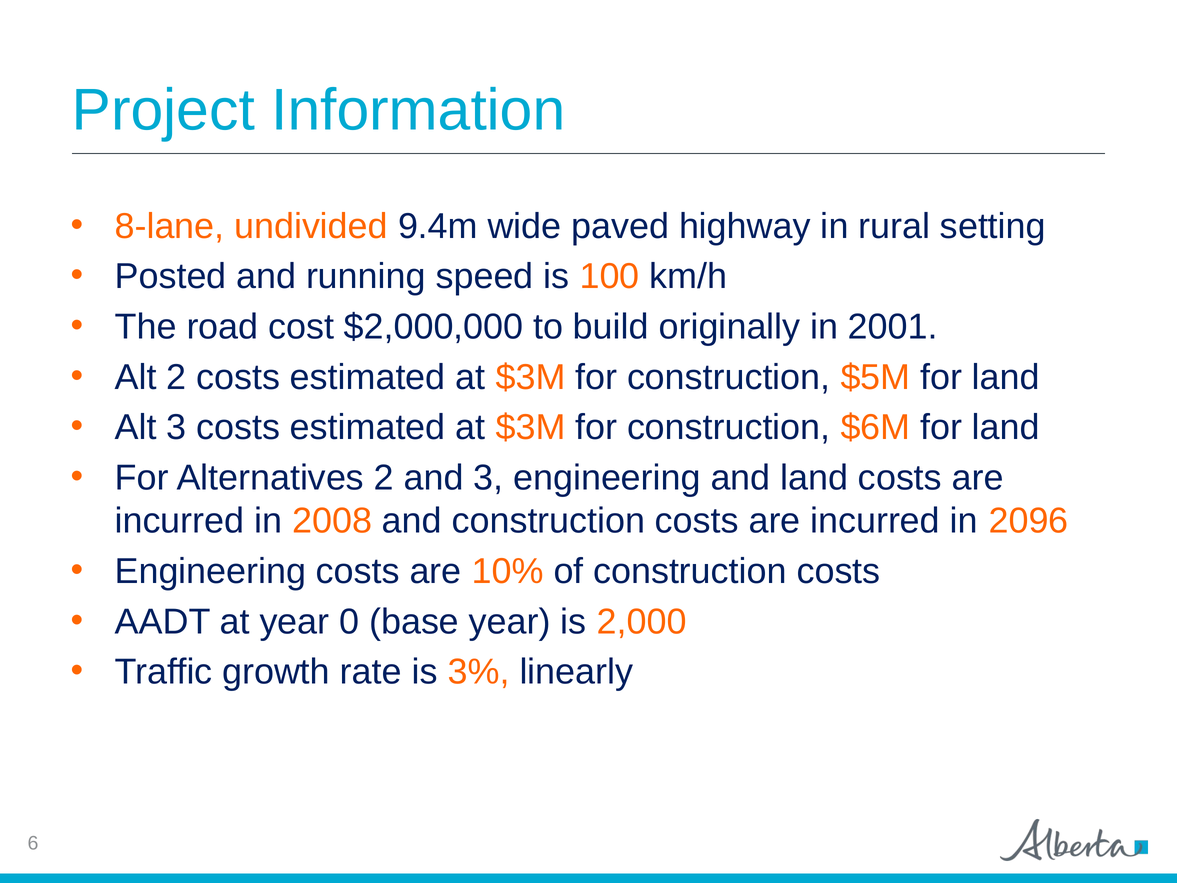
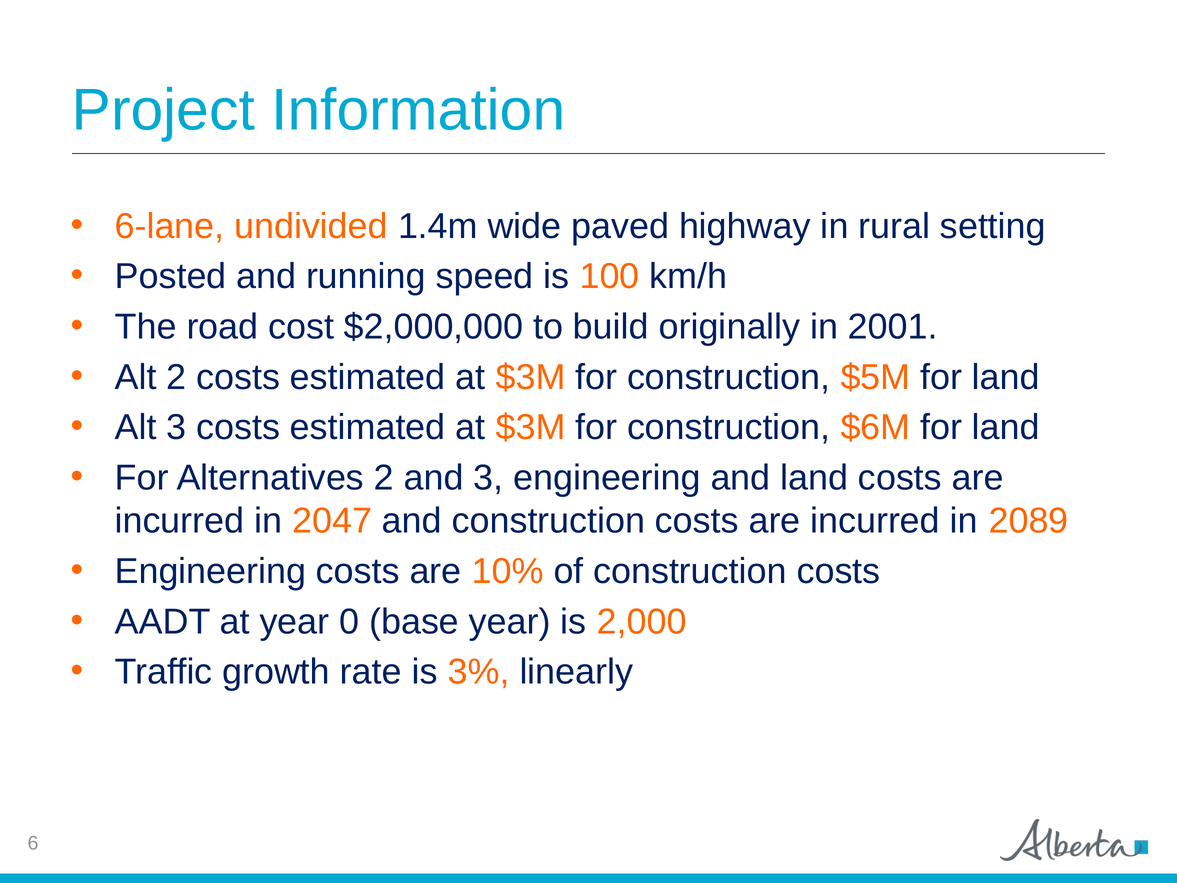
8-lane: 8-lane -> 6-lane
9.4m: 9.4m -> 1.4m
2008: 2008 -> 2047
2096: 2096 -> 2089
